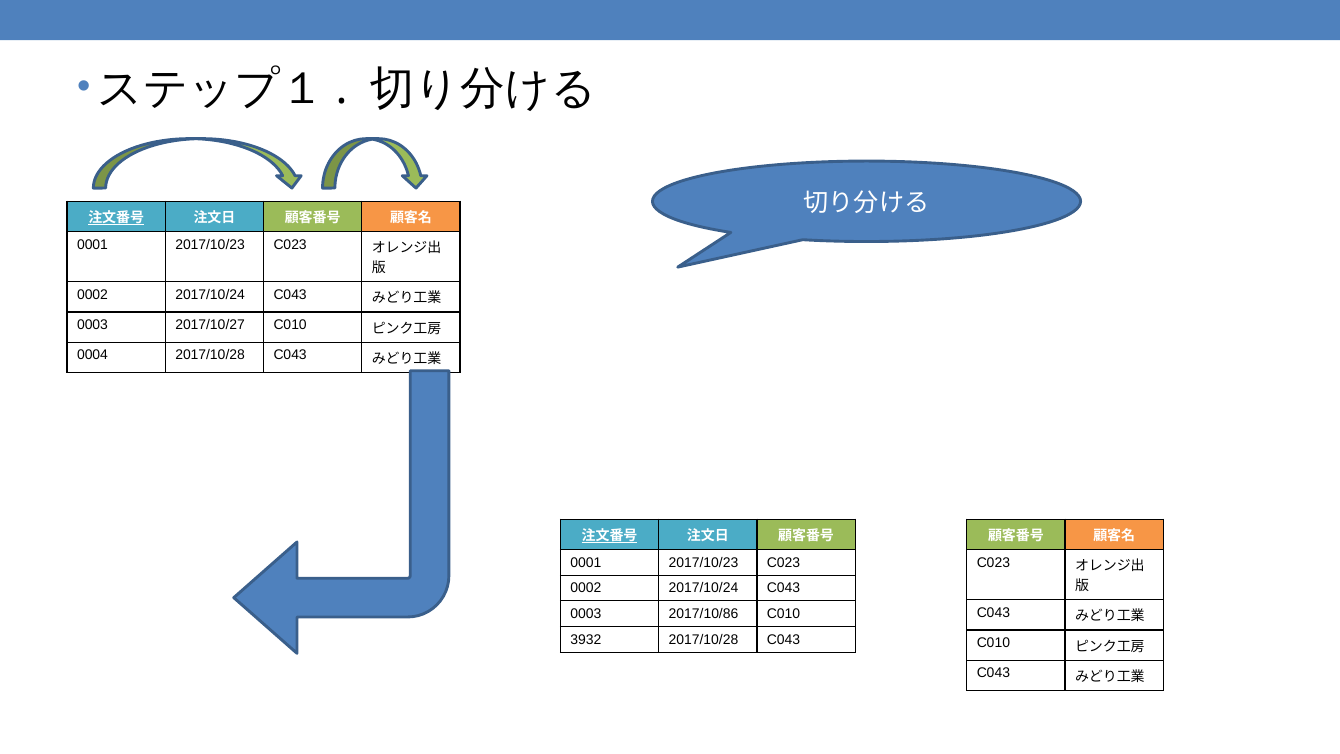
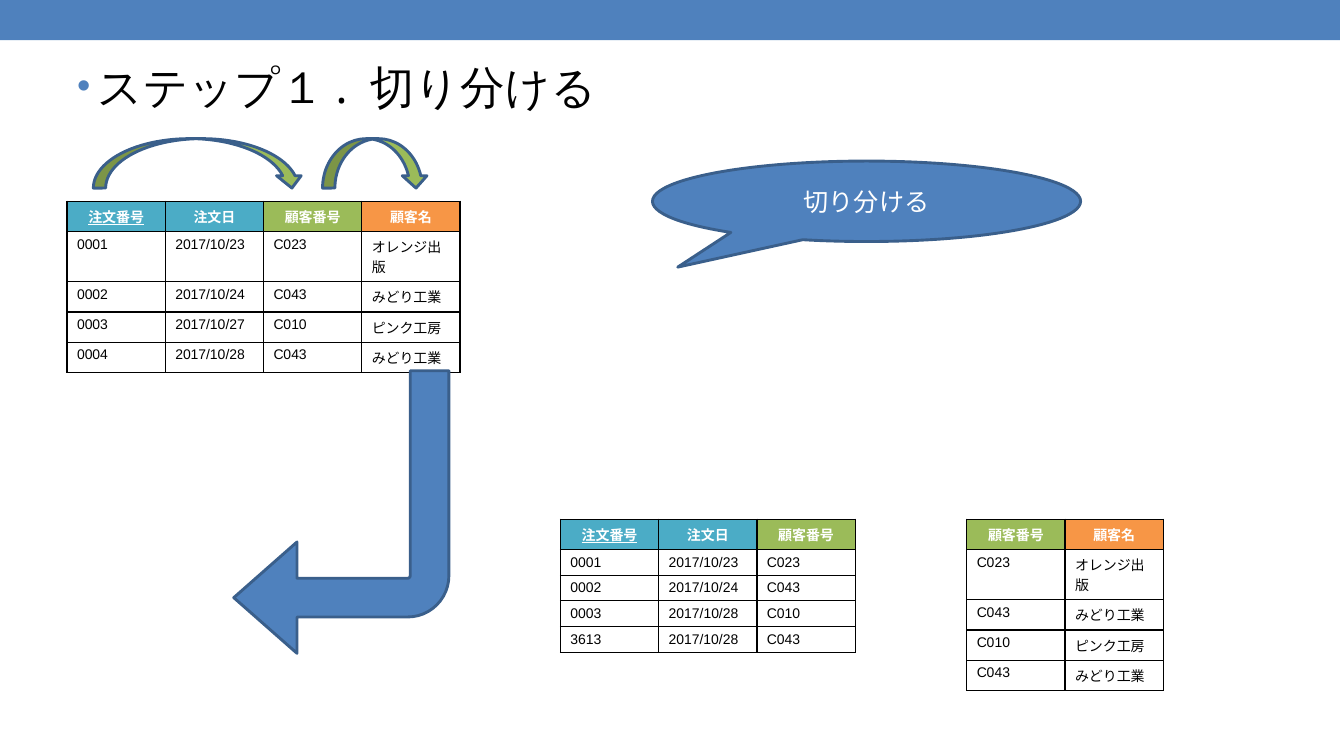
0003 2017/10/86: 2017/10/86 -> 2017/10/28
3932: 3932 -> 3613
